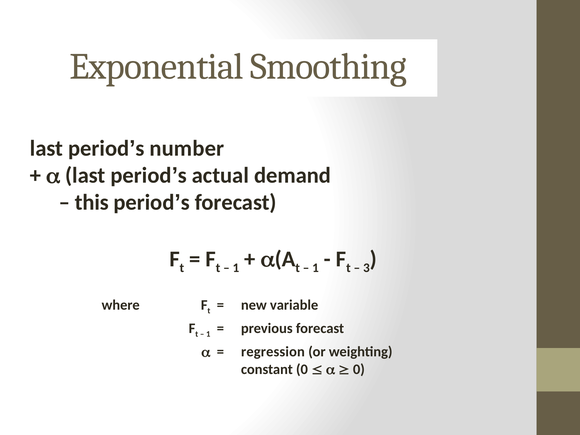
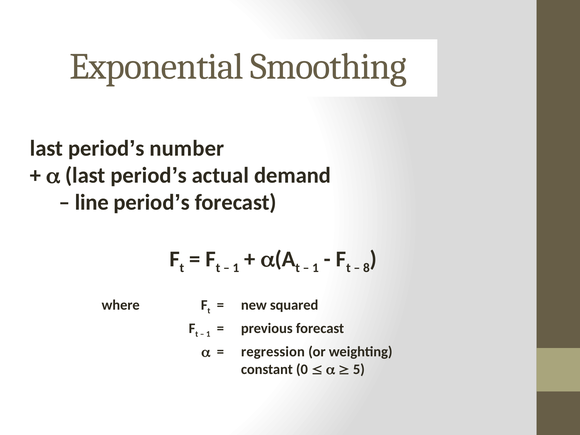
this: this -> line
3: 3 -> 8
variable: variable -> squared
0 at (359, 369): 0 -> 5
